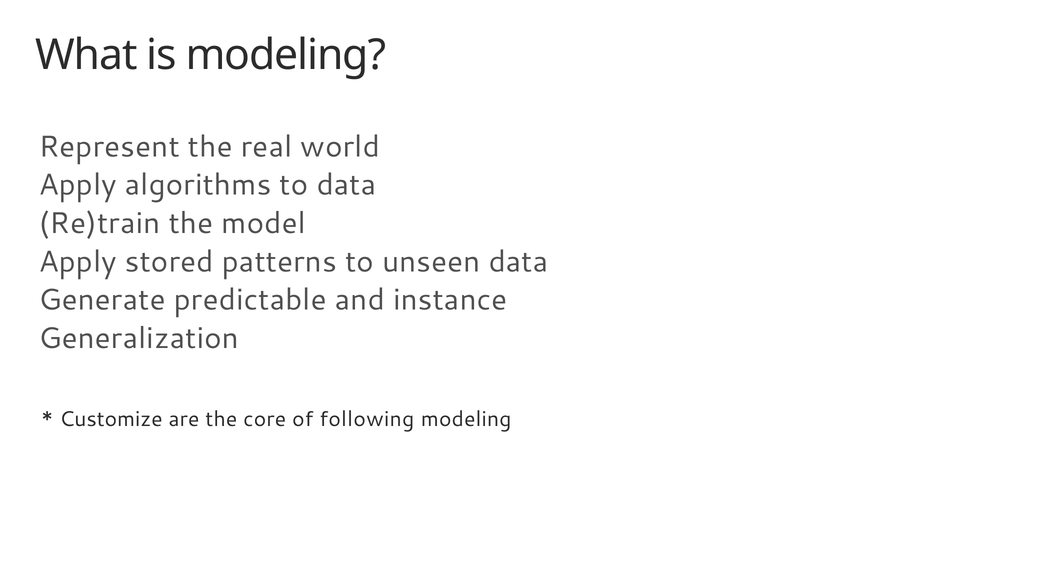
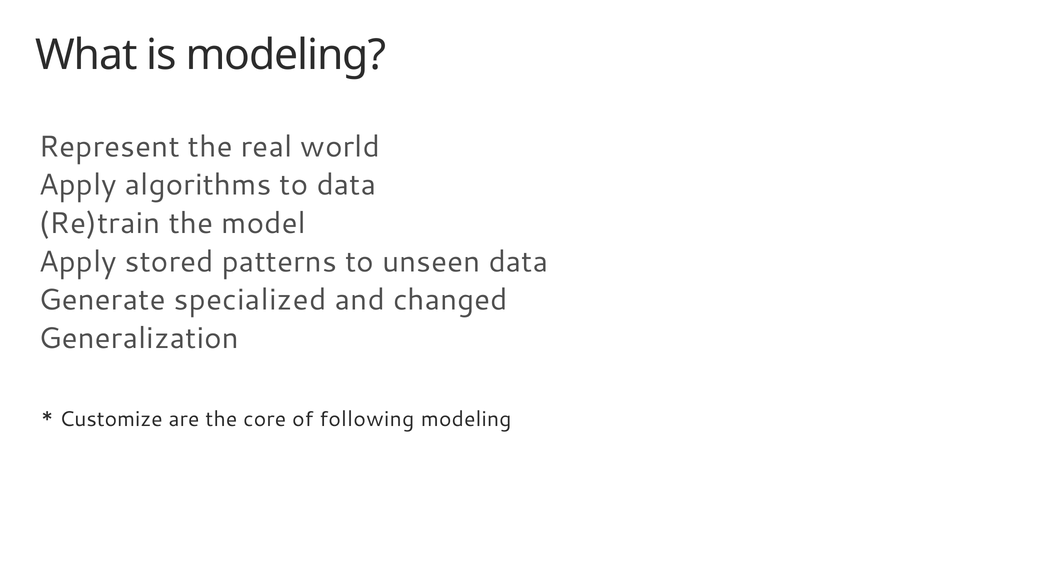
predictable: predictable -> specialized
instance: instance -> changed
